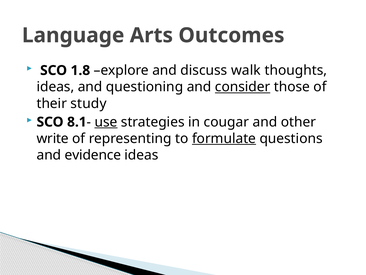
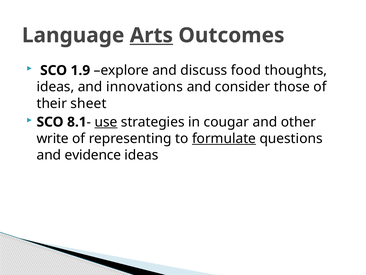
Arts underline: none -> present
1.8: 1.8 -> 1.9
walk: walk -> food
questioning: questioning -> innovations
consider underline: present -> none
study: study -> sheet
